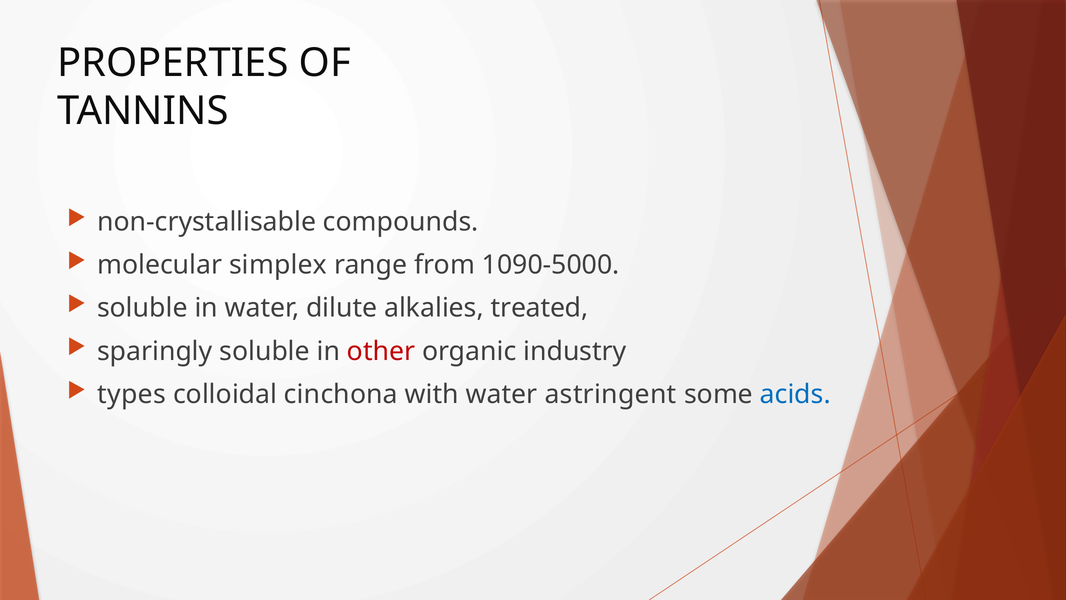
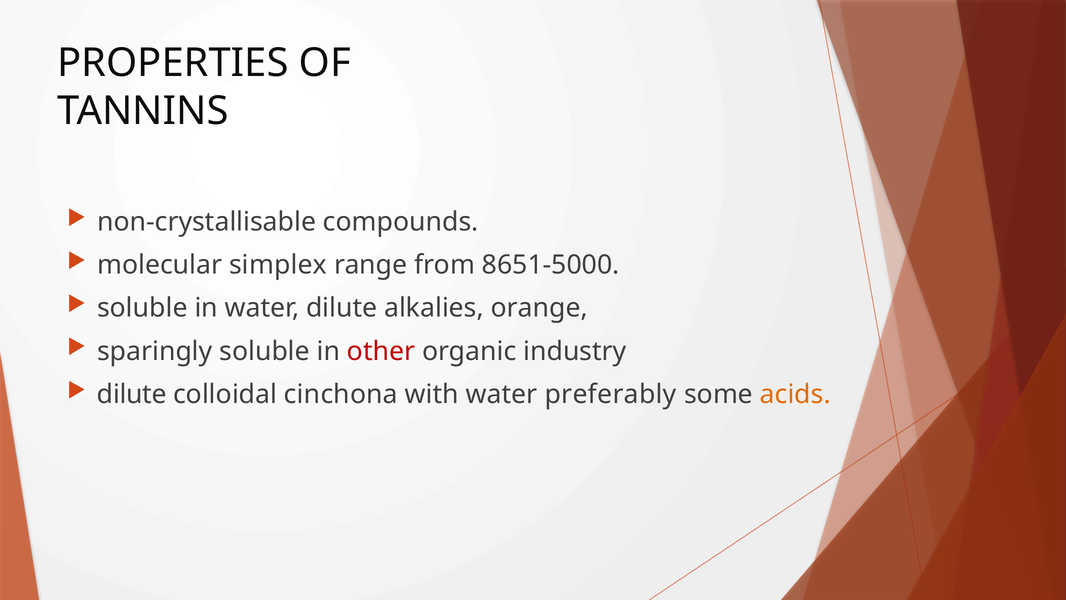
1090-5000: 1090-5000 -> 8651-5000
treated: treated -> orange
types at (132, 394): types -> dilute
astringent: astringent -> preferably
acids colour: blue -> orange
